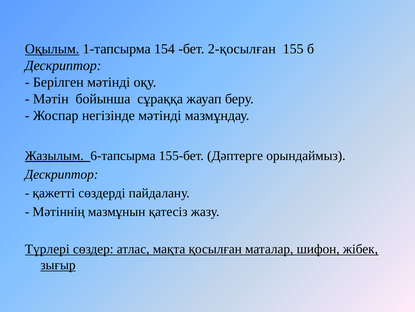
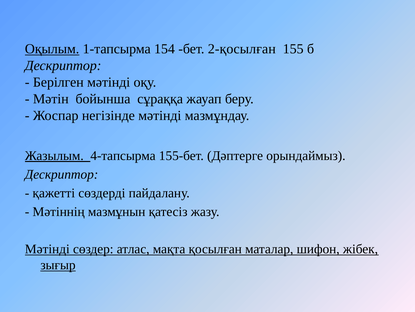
6-тапсырма: 6-тапсырма -> 4-тапсырма
Түрлері at (47, 249): Түрлері -> Мәтінді
